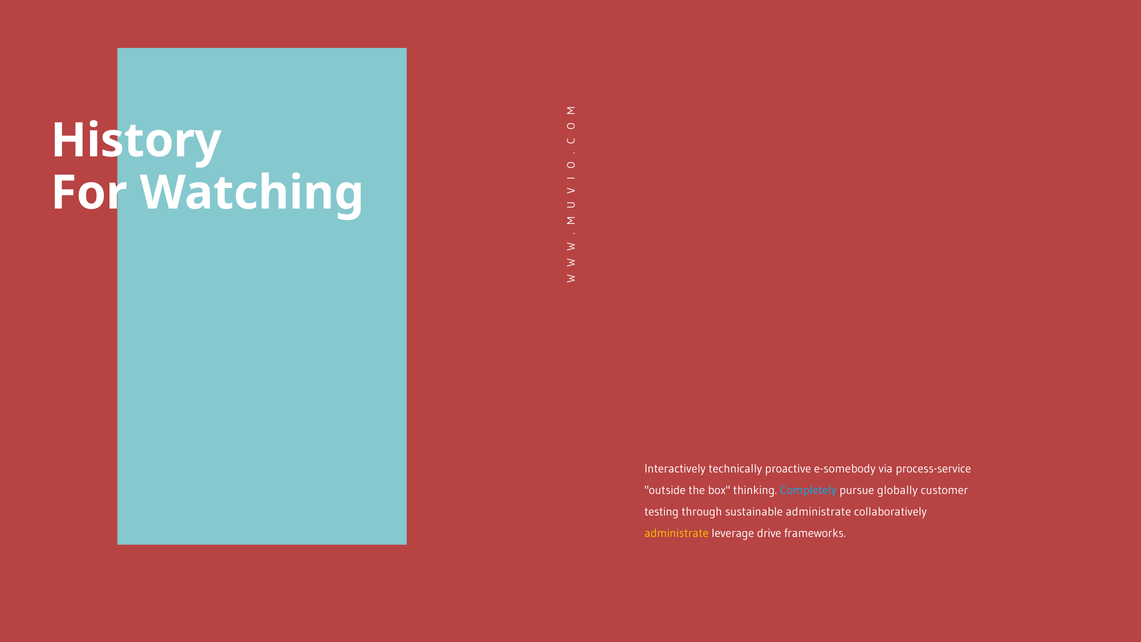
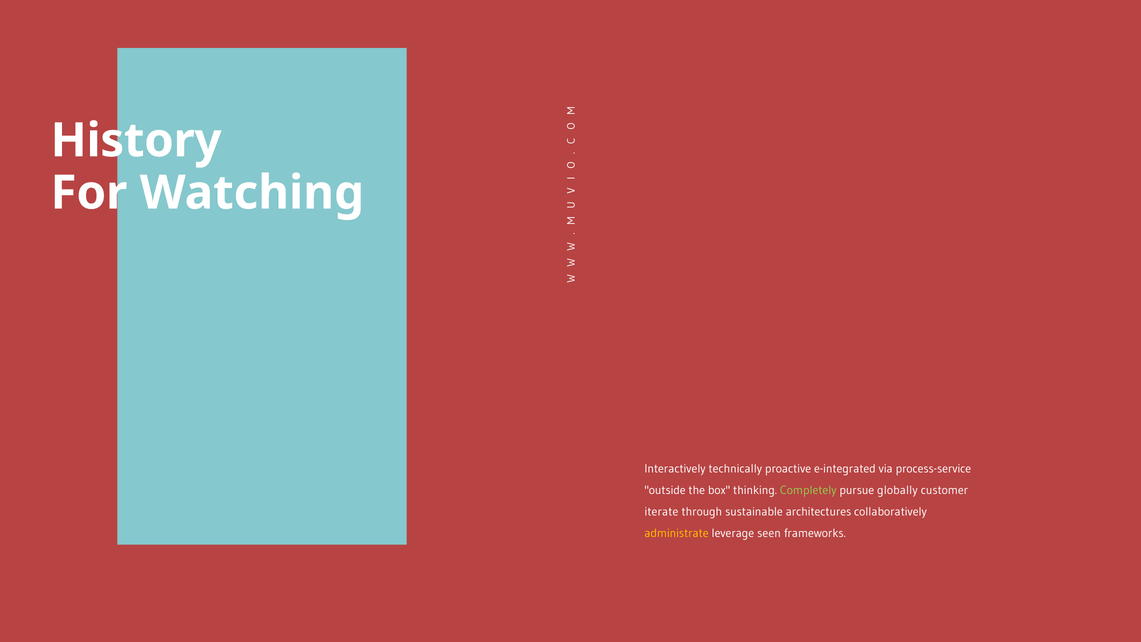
e-somebody: e-somebody -> e-integrated
Completely colour: light blue -> light green
testing: testing -> iterate
sustainable administrate: administrate -> architectures
drive: drive -> seen
